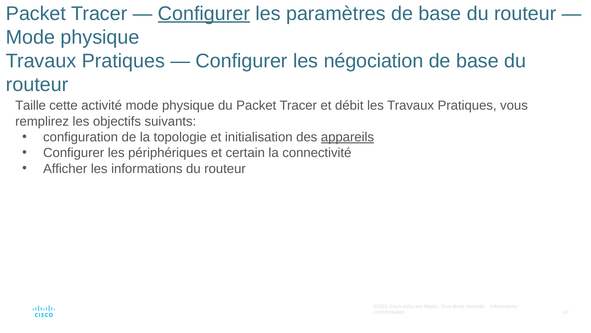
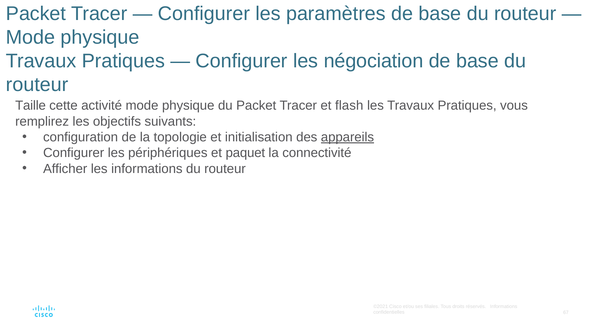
Configurer at (204, 13) underline: present -> none
débit: débit -> flash
certain: certain -> paquet
